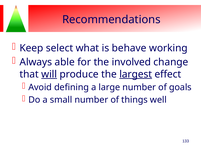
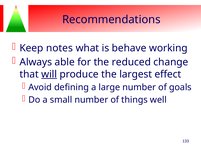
select: select -> notes
involved: involved -> reduced
largest underline: present -> none
